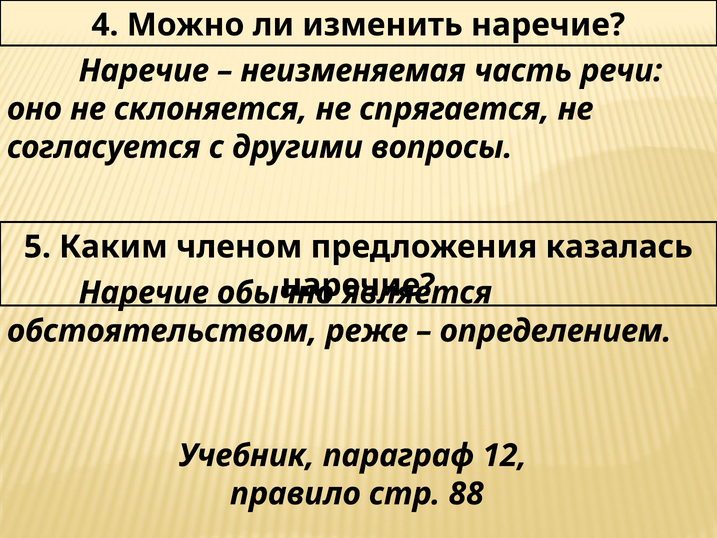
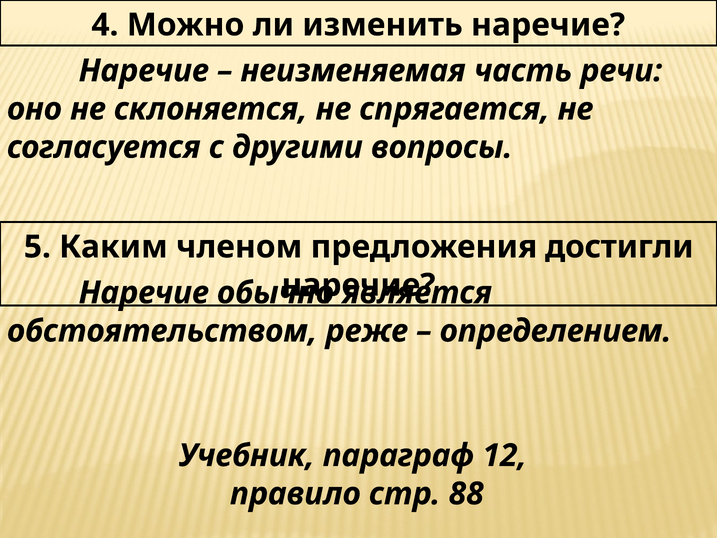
казалась: казалась -> достигли
